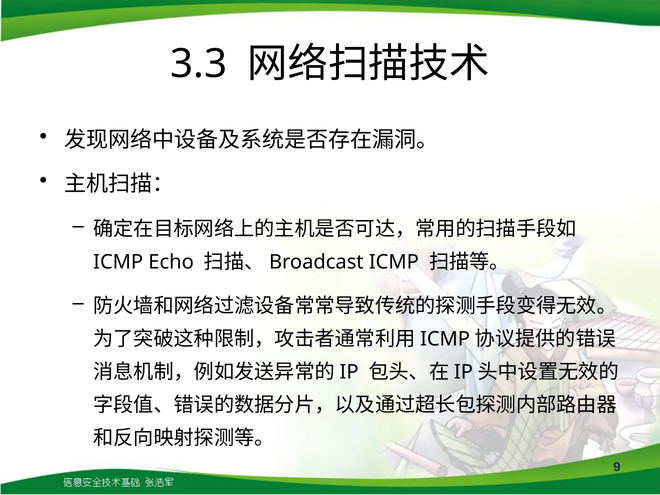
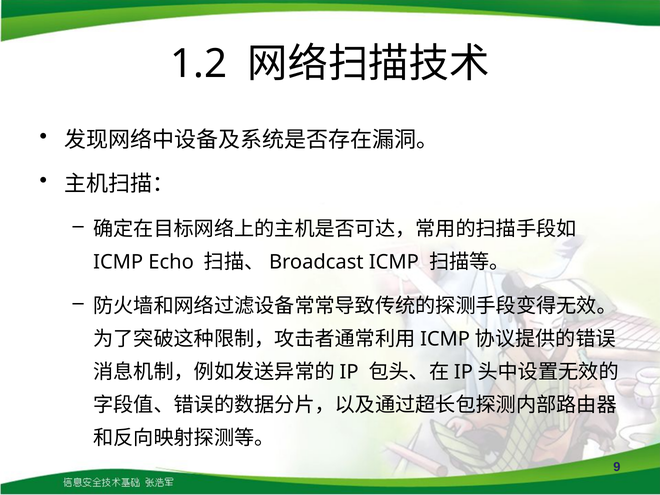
3.3: 3.3 -> 1.2
